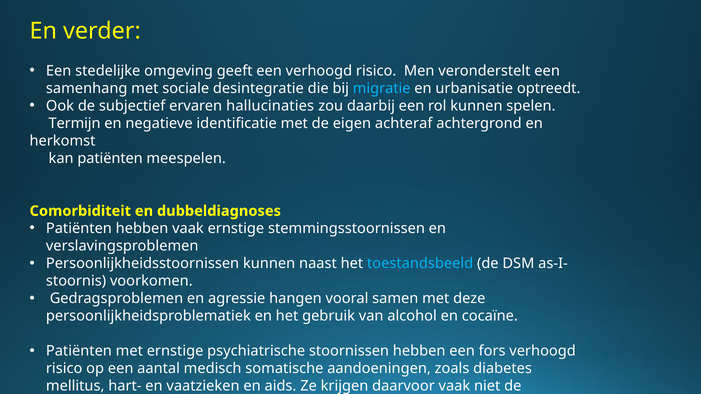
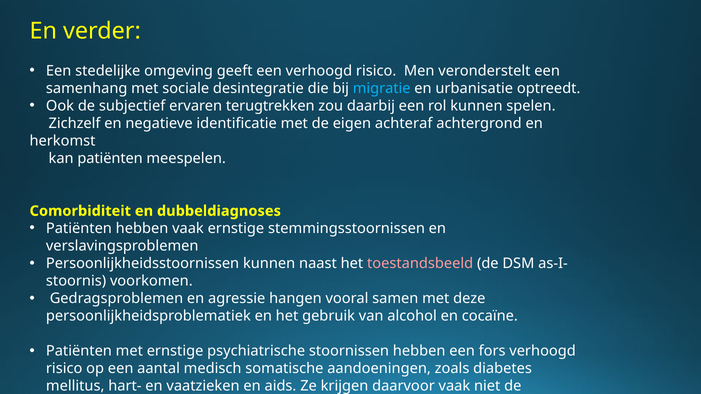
hallucinaties: hallucinaties -> terugtrekken
Termijn: Termijn -> Zichzelf
toestandsbeeld colour: light blue -> pink
